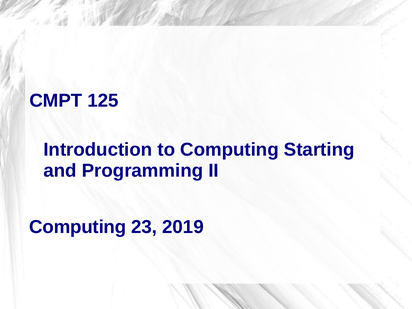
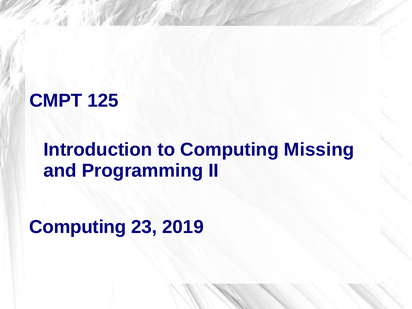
Starting: Starting -> Missing
